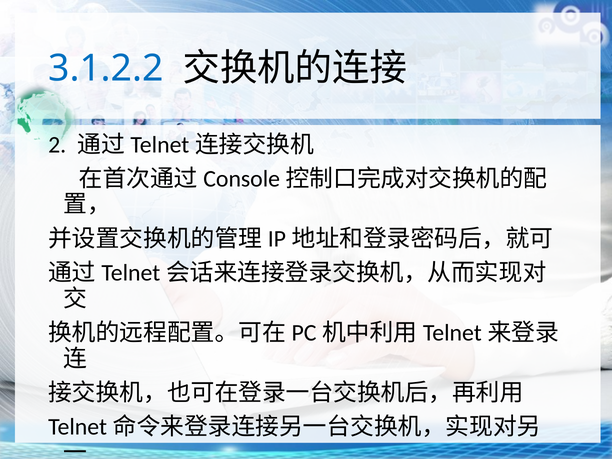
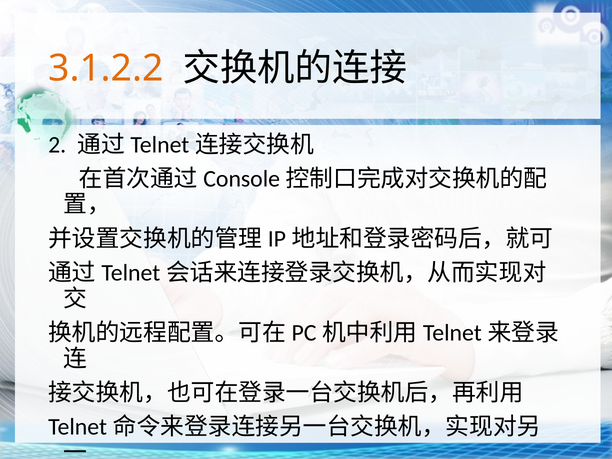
3.1.2.2 colour: blue -> orange
